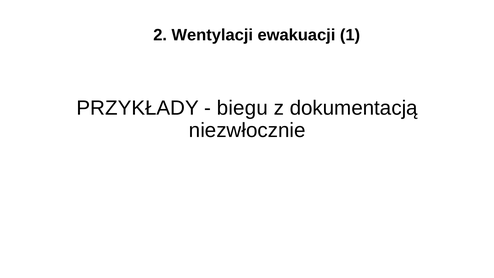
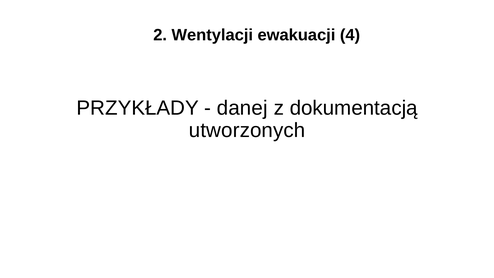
1: 1 -> 4
biegu: biegu -> danej
niezwłocznie: niezwłocznie -> utworzonych
